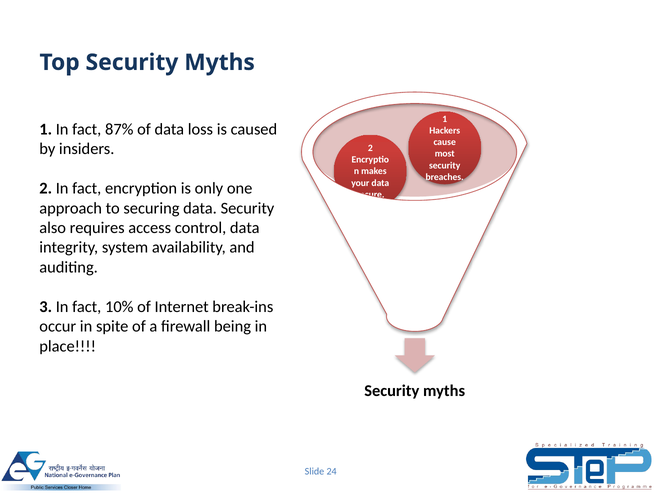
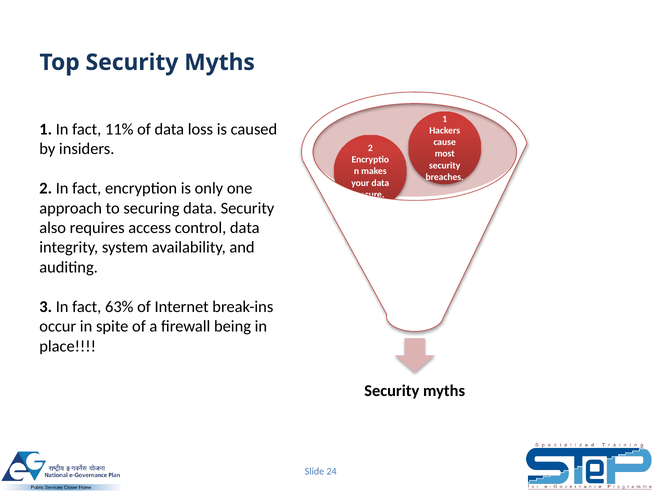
87%: 87% -> 11%
10%: 10% -> 63%
